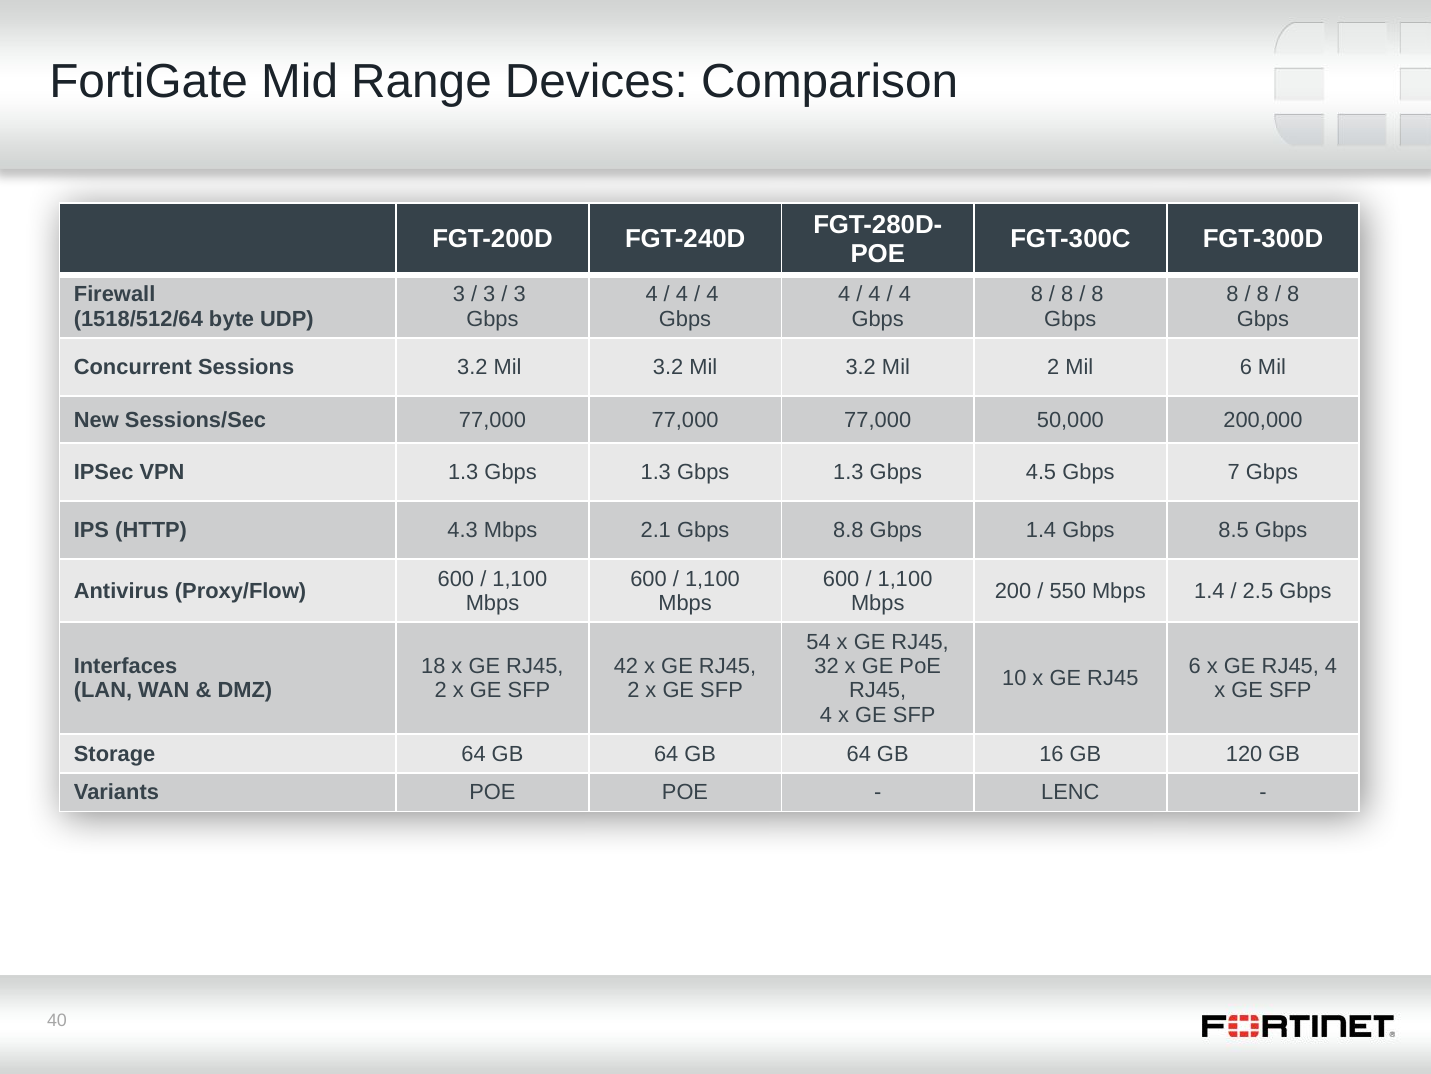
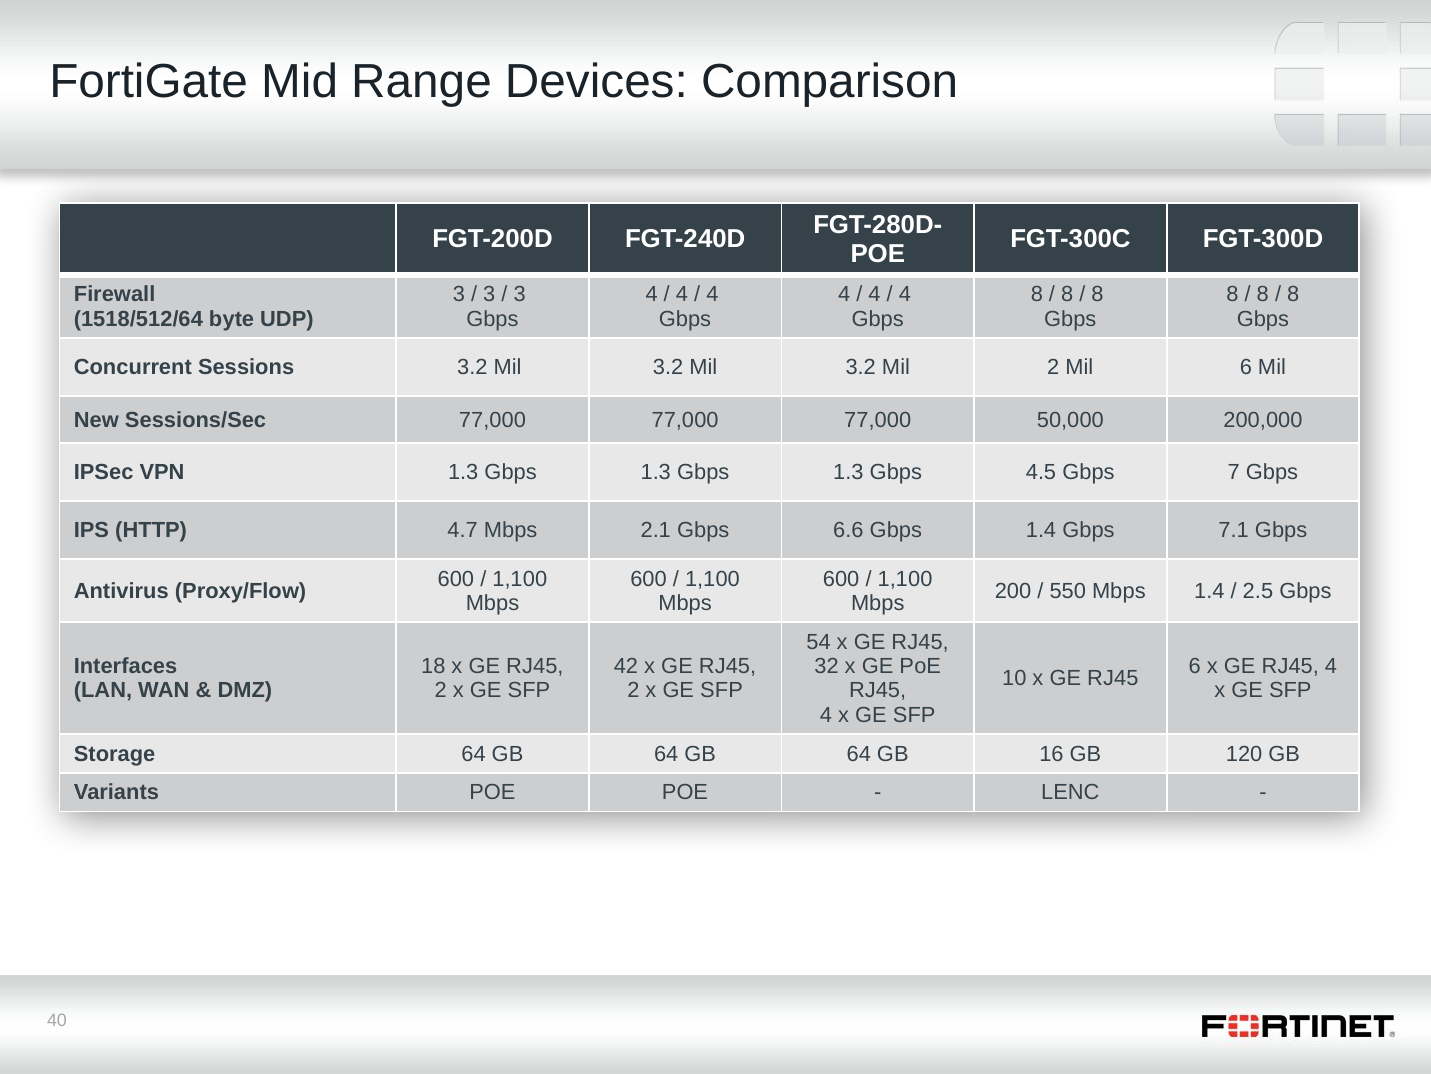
4.3: 4.3 -> 4.7
8.8: 8.8 -> 6.6
8.5: 8.5 -> 7.1
